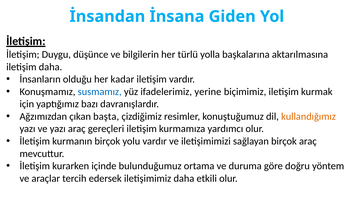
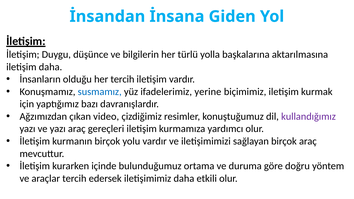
her kadar: kadar -> tercih
başta: başta -> video
kullandığımız colour: orange -> purple
